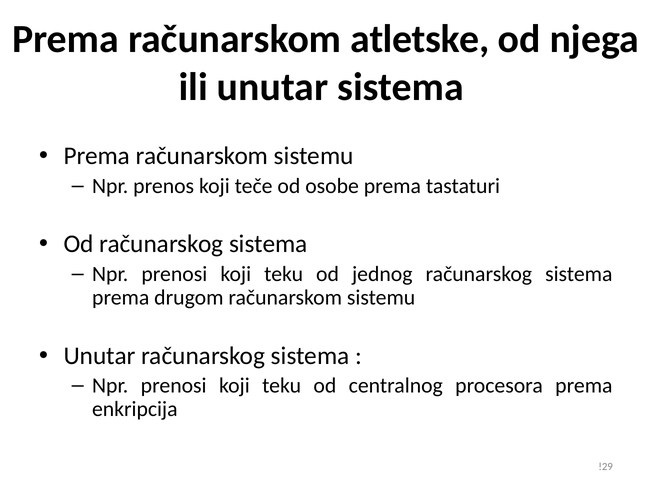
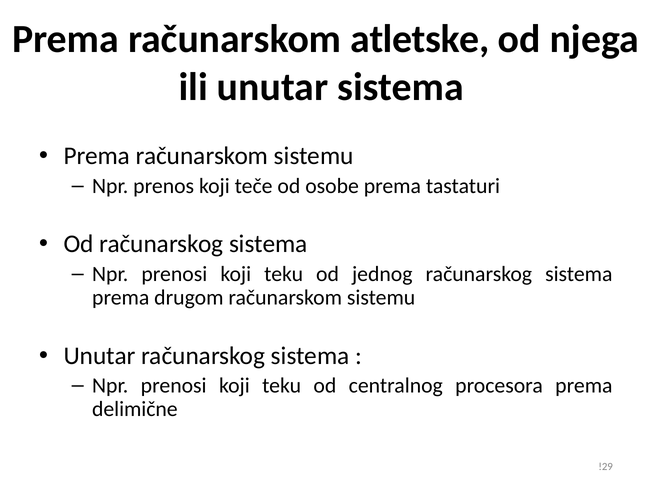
enkripcija: enkripcija -> delimične
